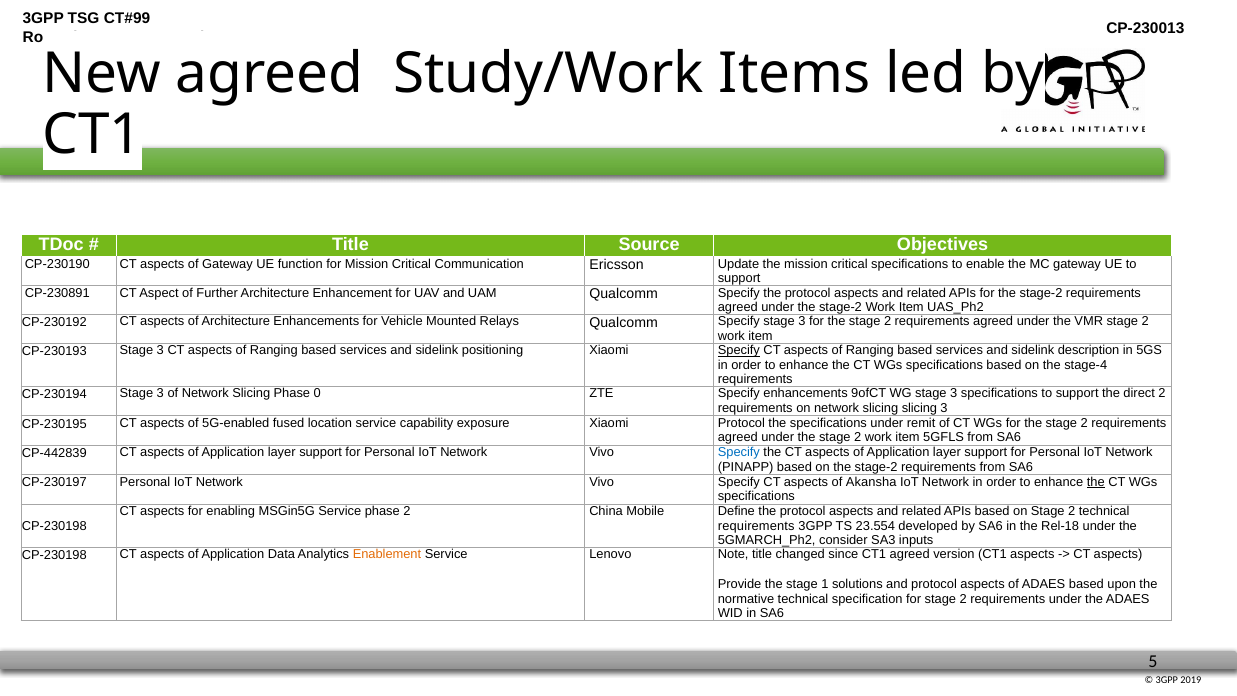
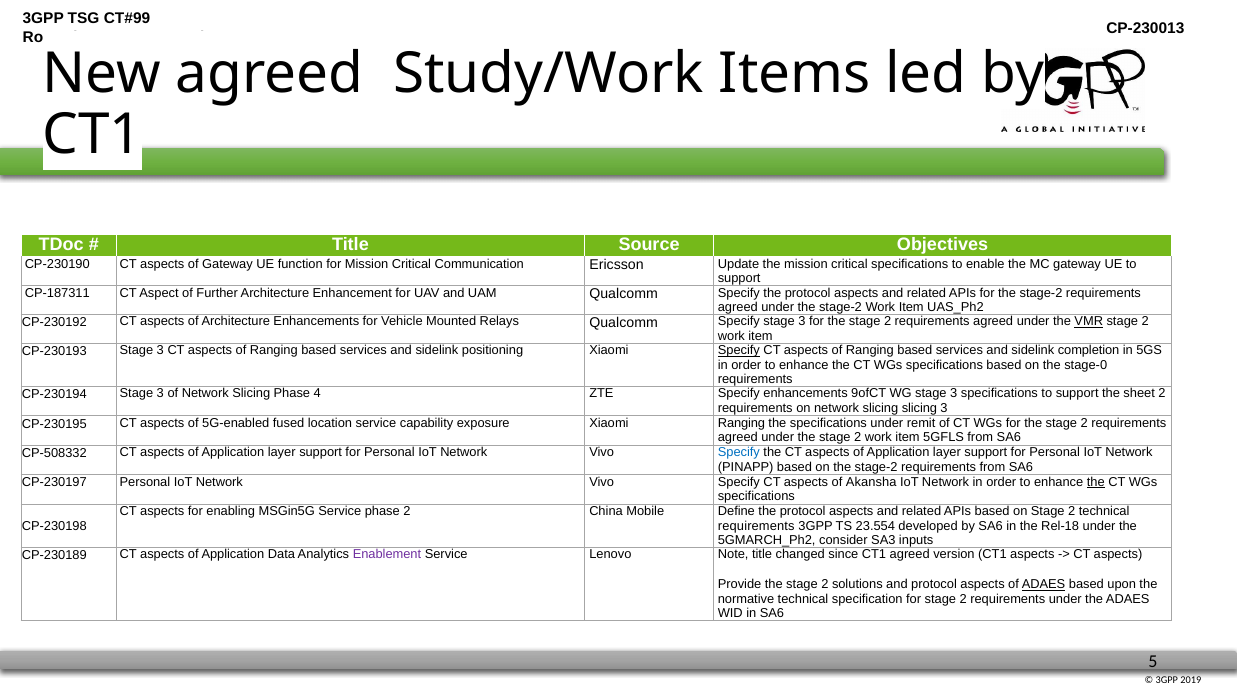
CP-230891: CP-230891 -> CP-187311
VMR underline: none -> present
description: description -> completion
stage-4: stage-4 -> stage-0
0: 0 -> 4
direct: direct -> sheet
Xiaomi Protocol: Protocol -> Ranging
CP-442839: CP-442839 -> CP-508332
CP-230198 at (54, 555): CP-230198 -> CP-230189
Enablement colour: orange -> purple
Provide the stage 1: 1 -> 2
ADAES at (1044, 584) underline: none -> present
